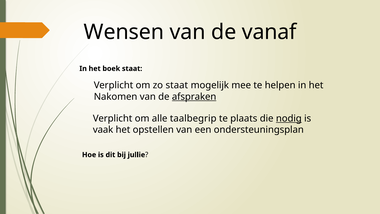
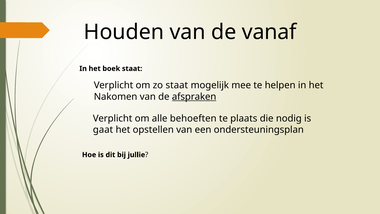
Wensen: Wensen -> Houden
taalbegrip: taalbegrip -> behoeften
nodig underline: present -> none
vaak: vaak -> gaat
